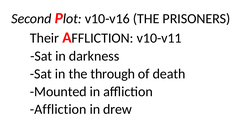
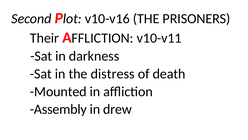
through: through -> distress
Affliction at (58, 109): Affliction -> Assembly
